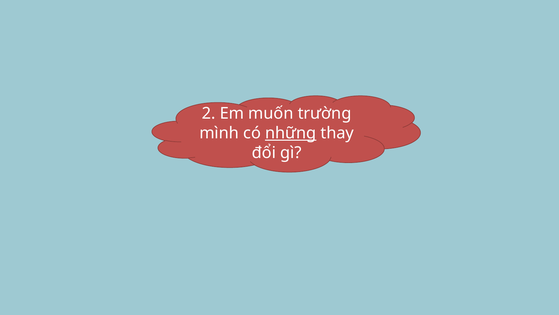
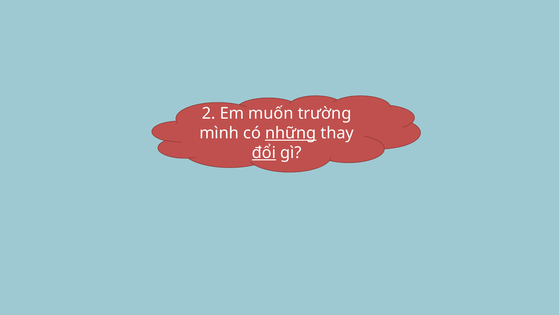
đổi underline: none -> present
